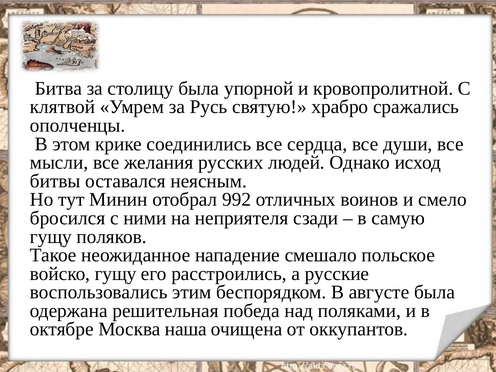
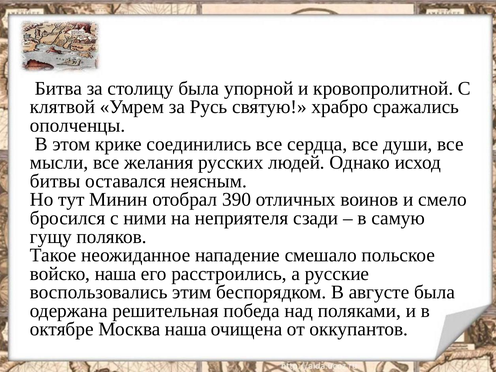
992: 992 -> 390
войско гущу: гущу -> наша
